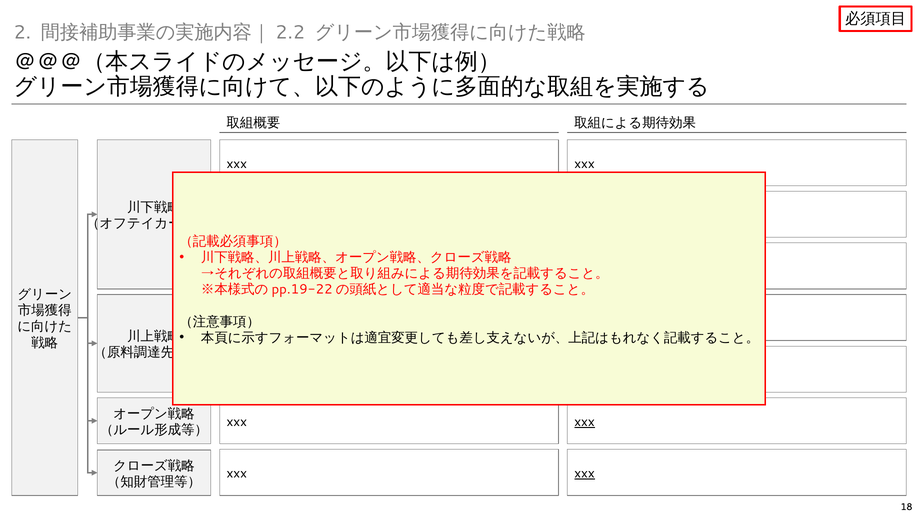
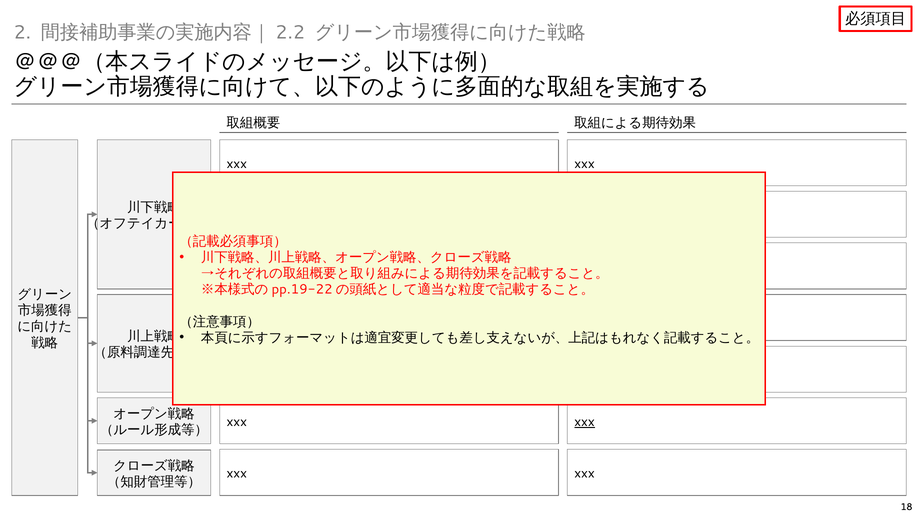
xxx at (585, 473) underline: present -> none
